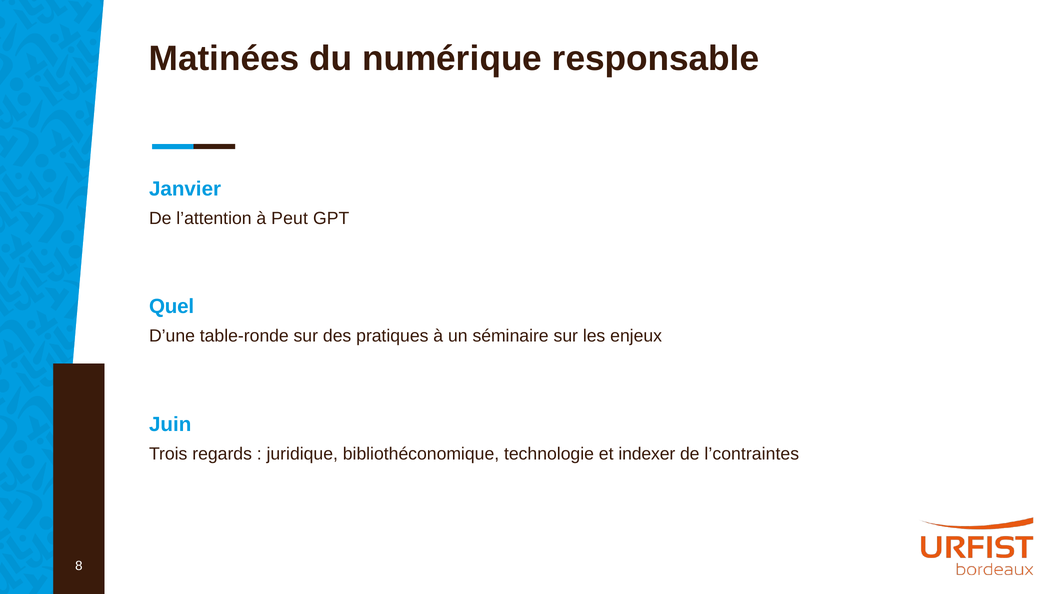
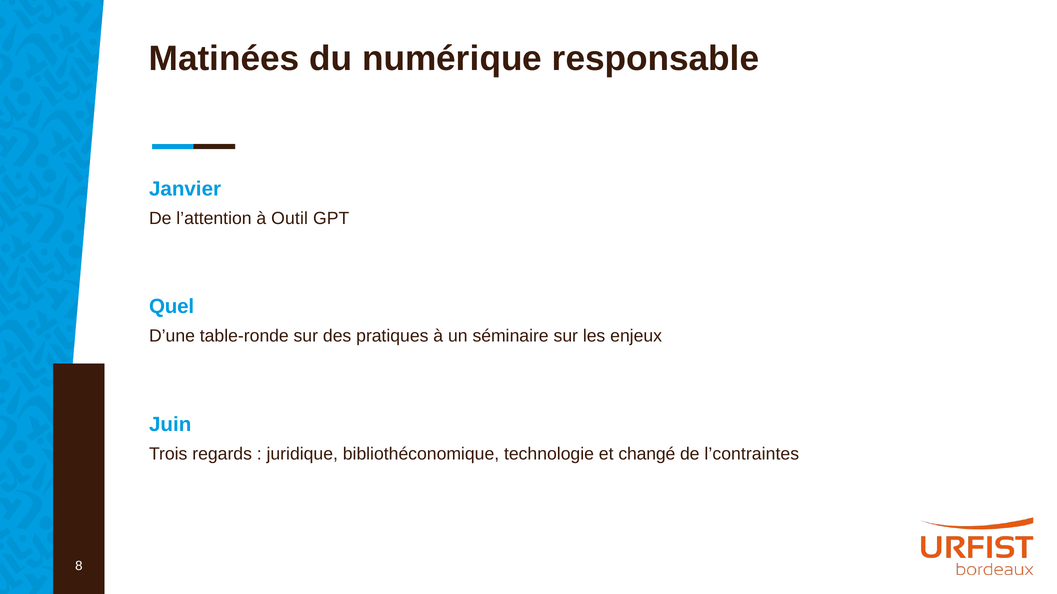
Peut: Peut -> Outil
indexer: indexer -> changé
